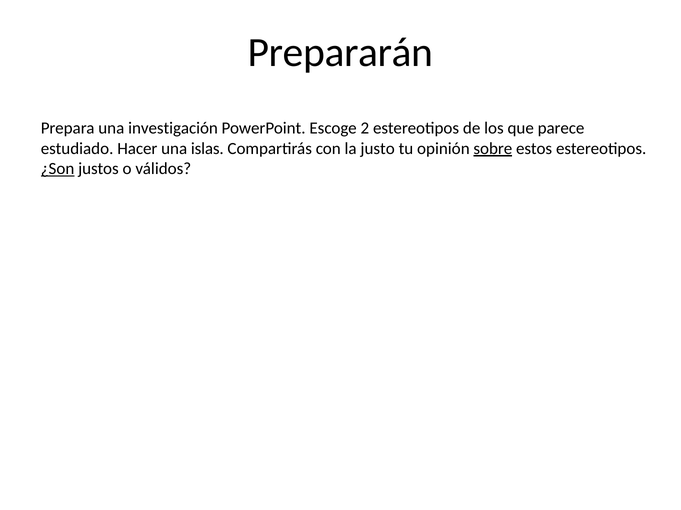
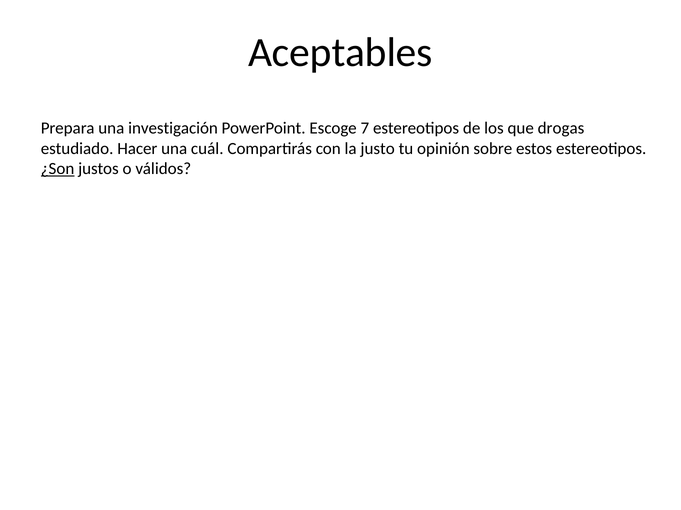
Prepararán: Prepararán -> Aceptables
2: 2 -> 7
parece: parece -> drogas
islas: islas -> cuál
sobre underline: present -> none
